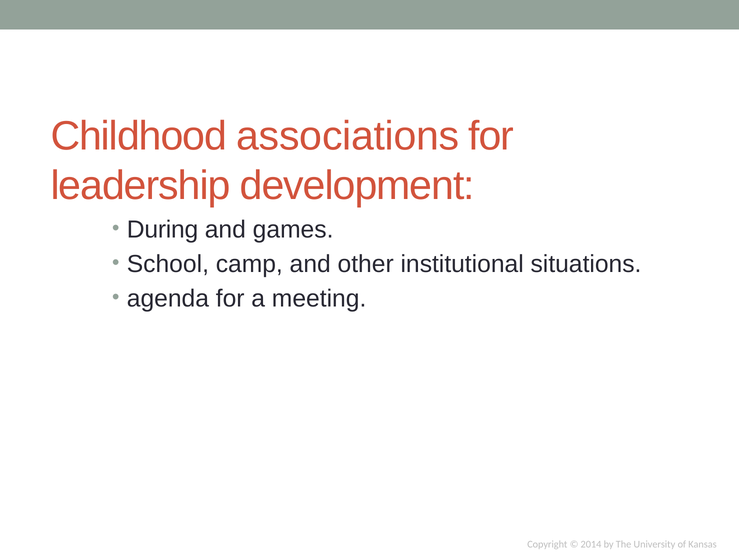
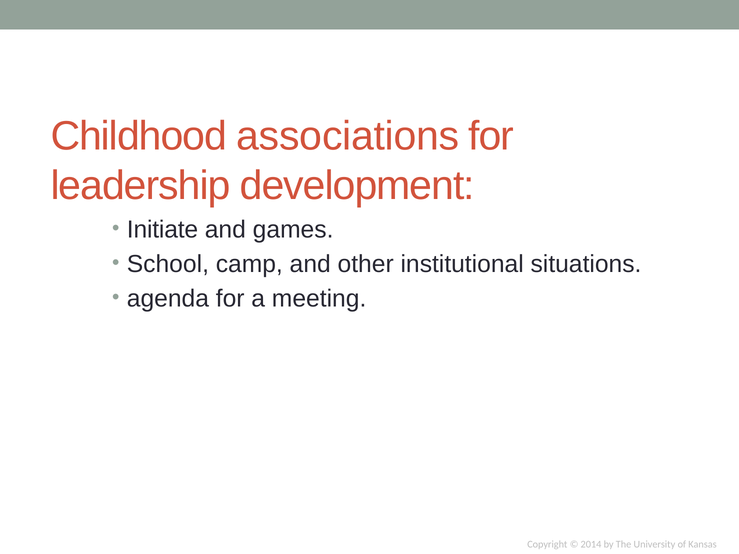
During: During -> Initiate
